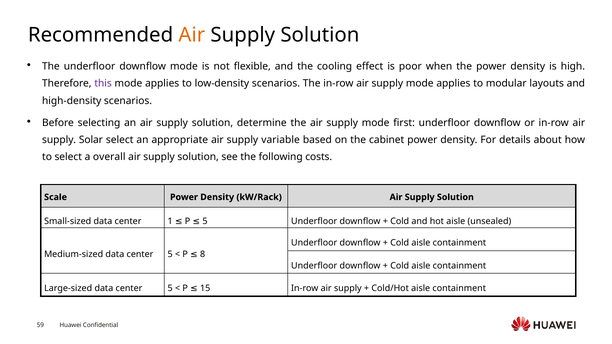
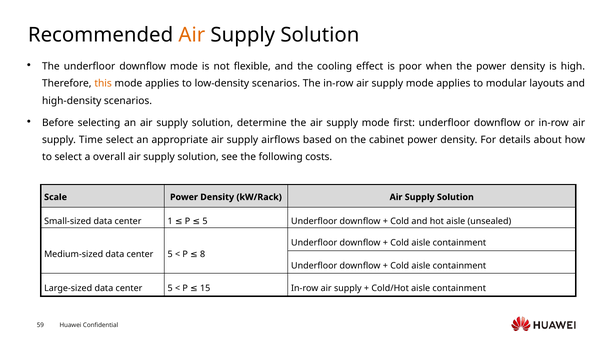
this colour: purple -> orange
Solar: Solar -> Time
variable: variable -> airflows
